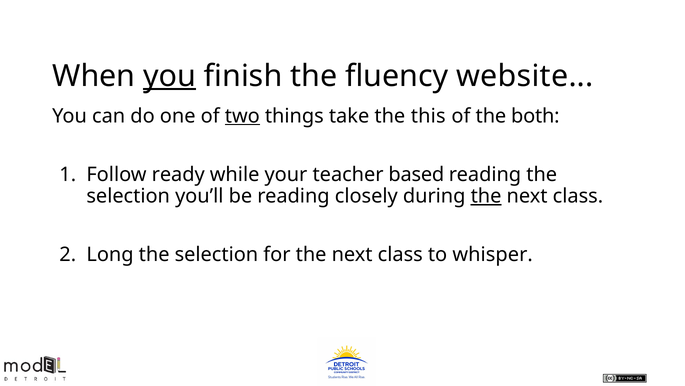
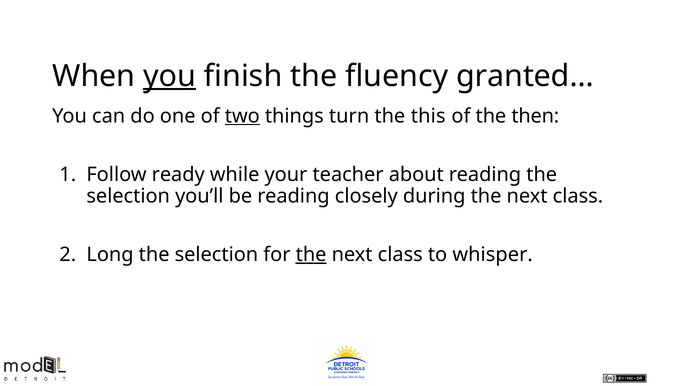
website: website -> granted
take: take -> turn
both: both -> then
based: based -> about
the at (486, 196) underline: present -> none
the at (311, 254) underline: none -> present
